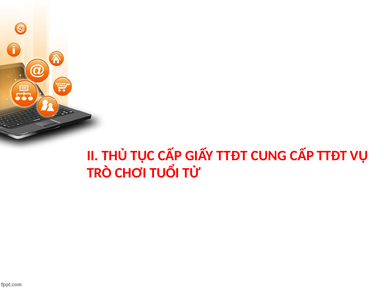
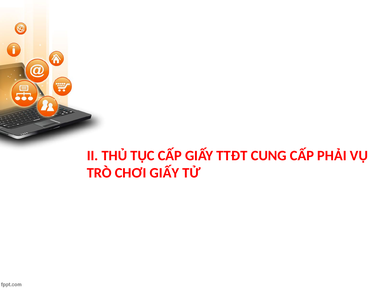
CẤP TTĐT: TTĐT -> PHẢI
CHƠI TUỔI: TUỔI -> GIẤY
